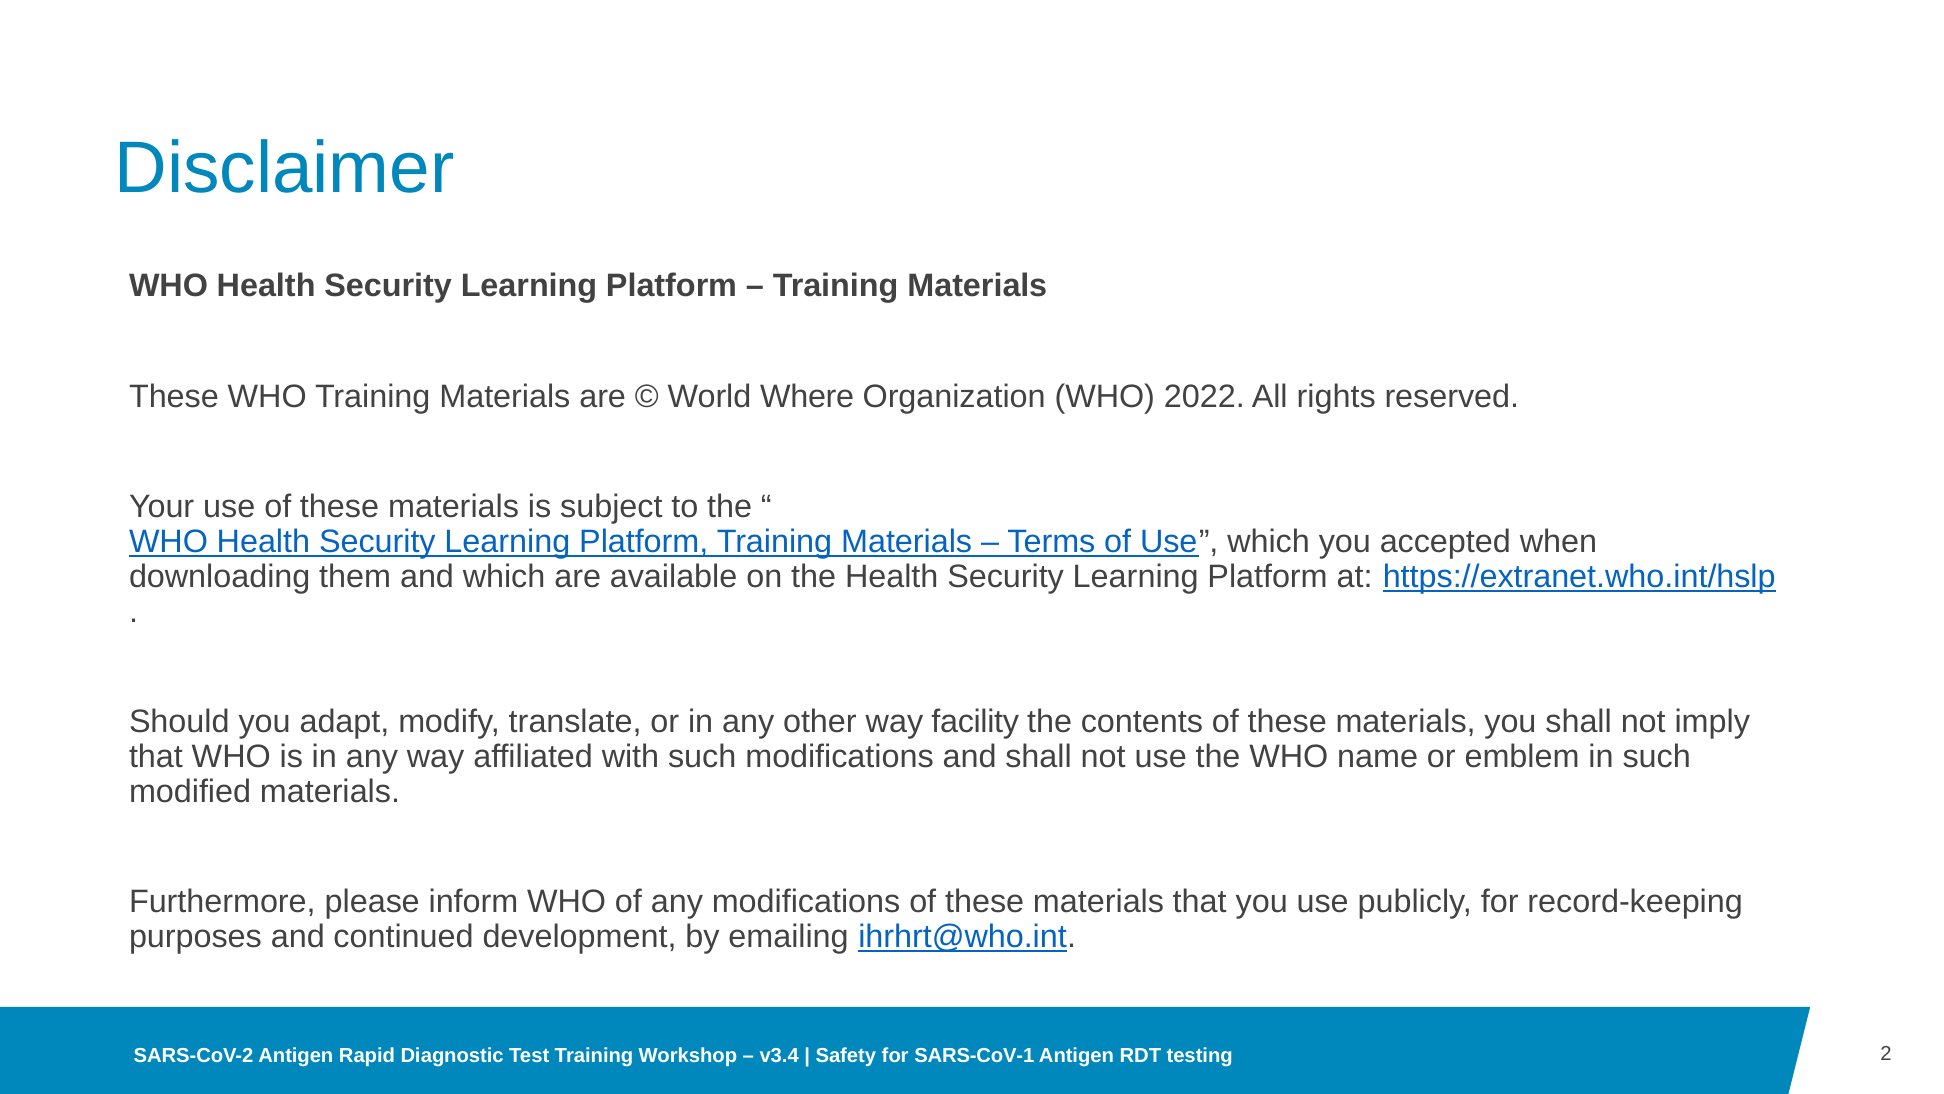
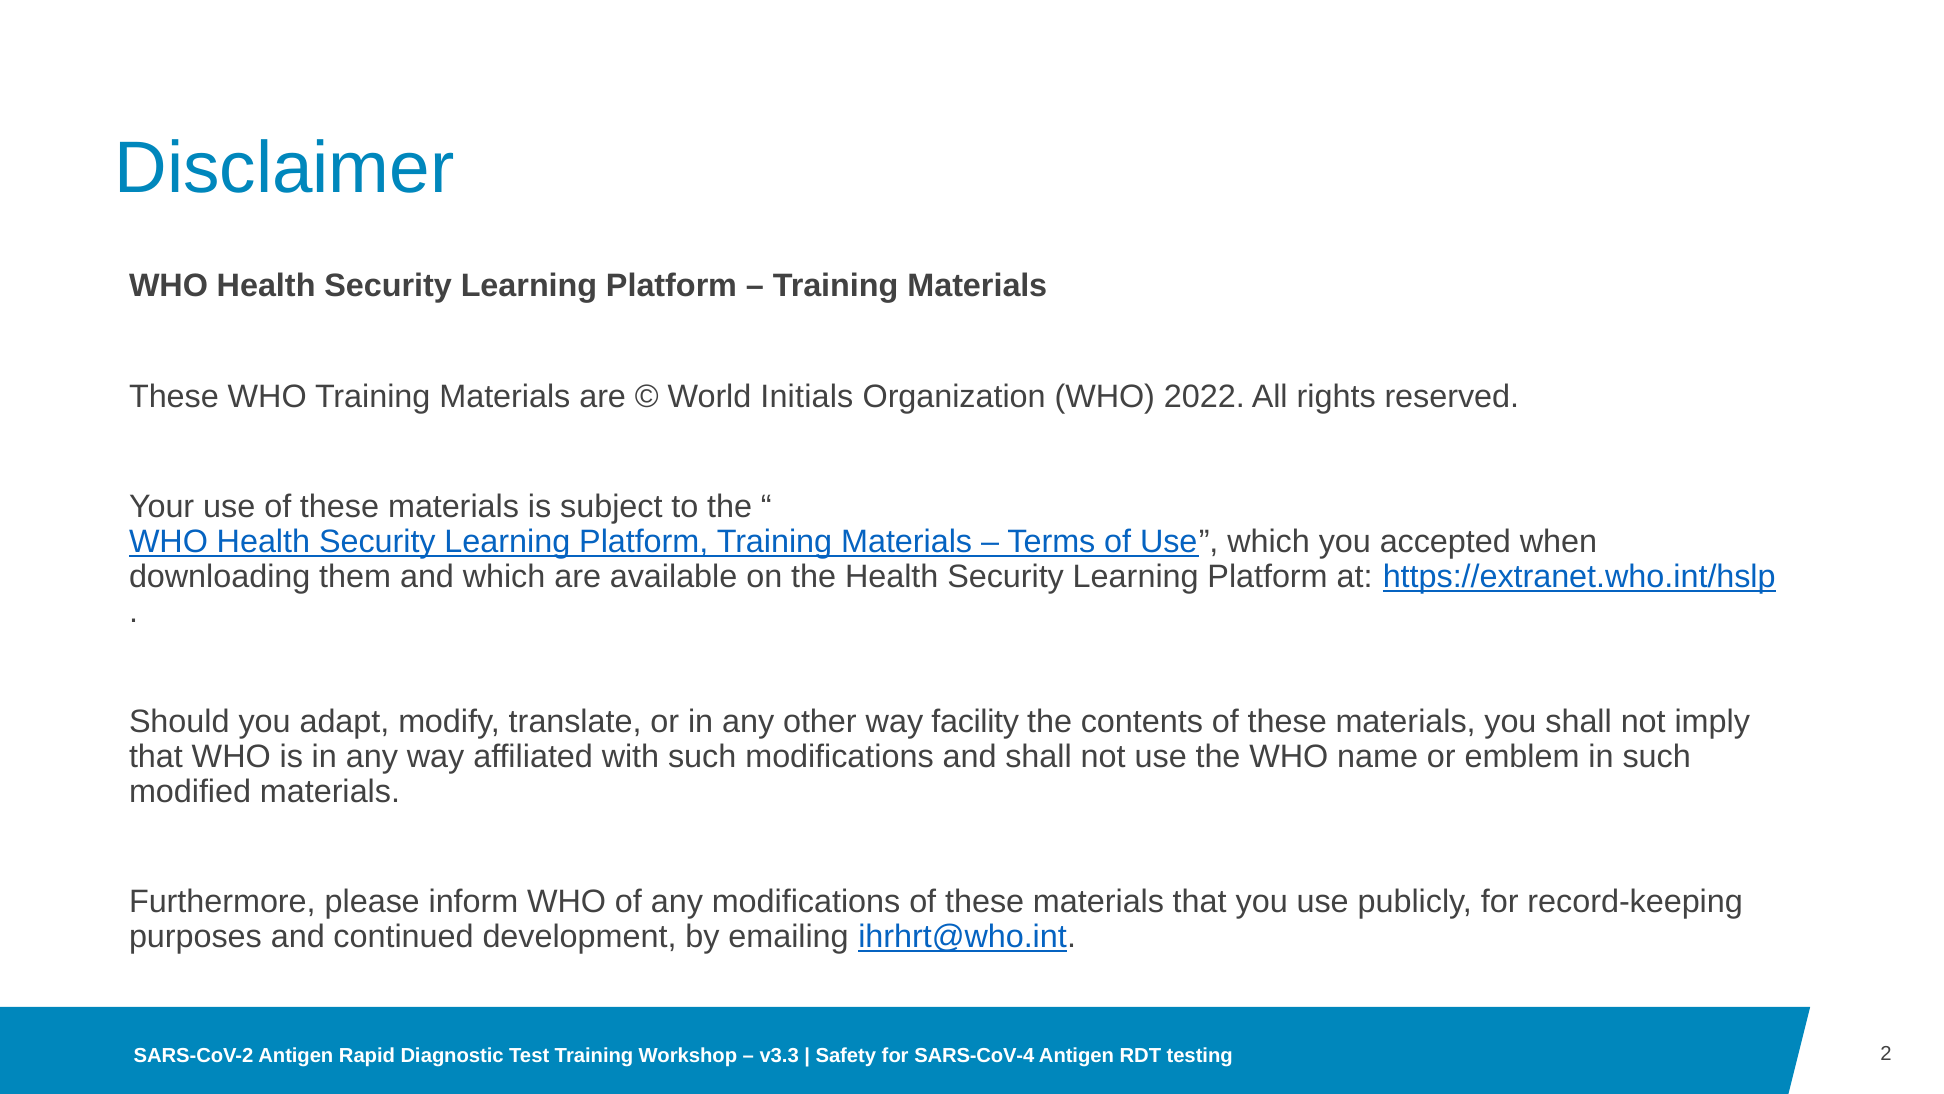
Where: Where -> Initials
v3.4: v3.4 -> v3.3
SARS-CoV-1: SARS-CoV-1 -> SARS-CoV-4
